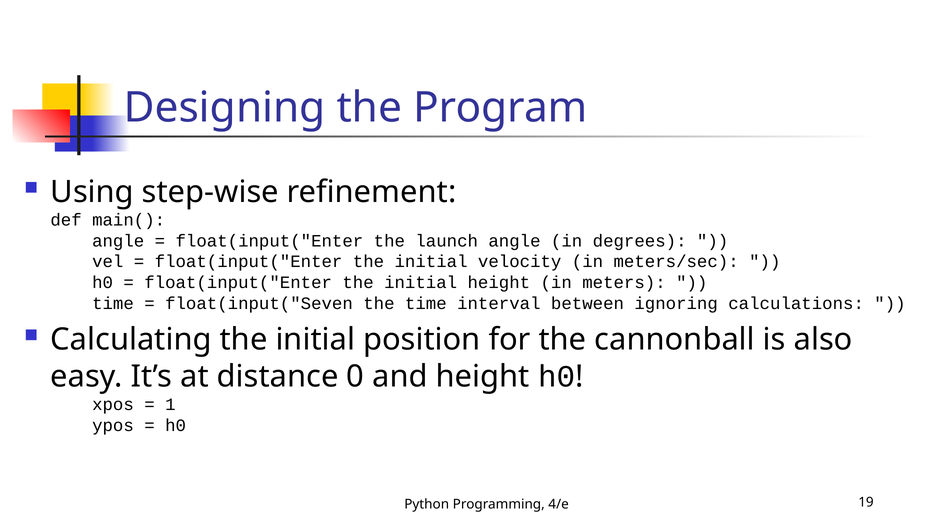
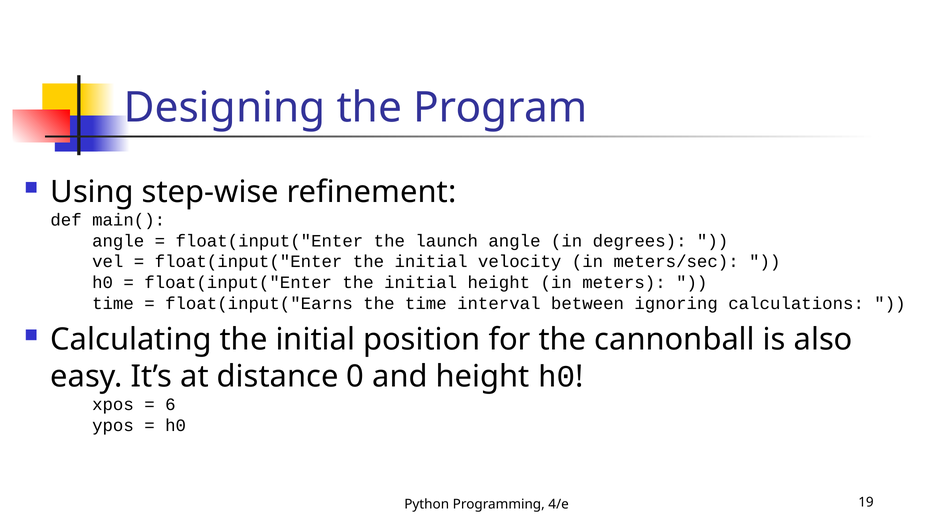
float(input("Seven: float(input("Seven -> float(input("Earns
1: 1 -> 6
